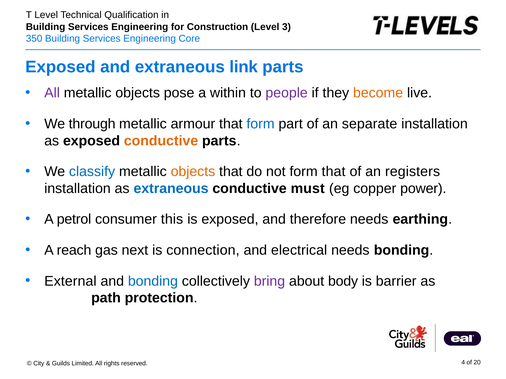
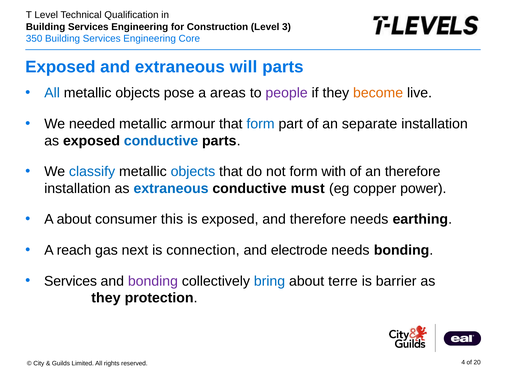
link: link -> will
All at (52, 93) colour: purple -> blue
within: within -> areas
through: through -> needed
conductive at (161, 141) colour: orange -> blue
objects at (193, 172) colour: orange -> blue
form that: that -> with
an registers: registers -> therefore
A petrol: petrol -> about
electrical: electrical -> electrode
External at (70, 282): External -> Services
bonding at (153, 282) colour: blue -> purple
bring colour: purple -> blue
body: body -> terre
path at (106, 298): path -> they
